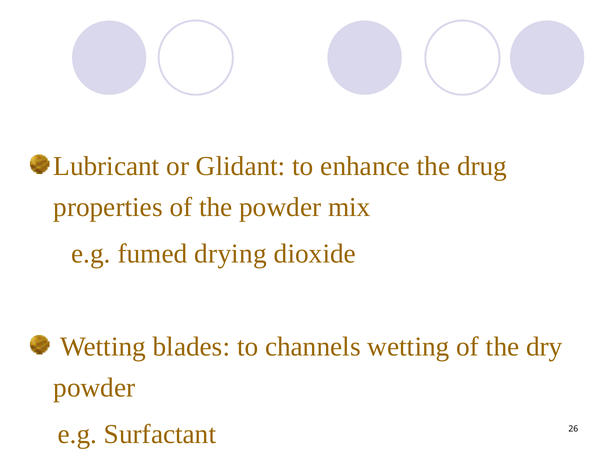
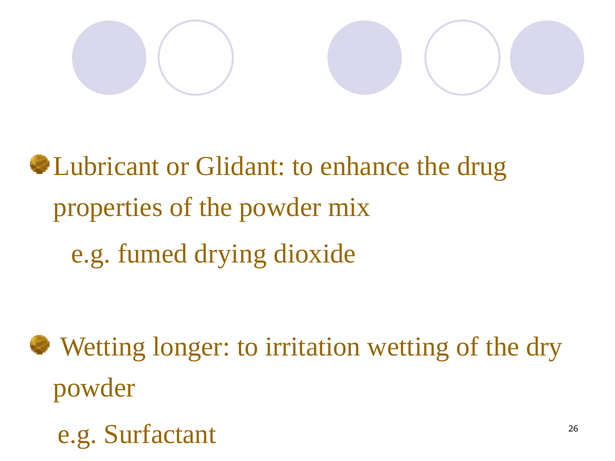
blades: blades -> longer
channels: channels -> irritation
